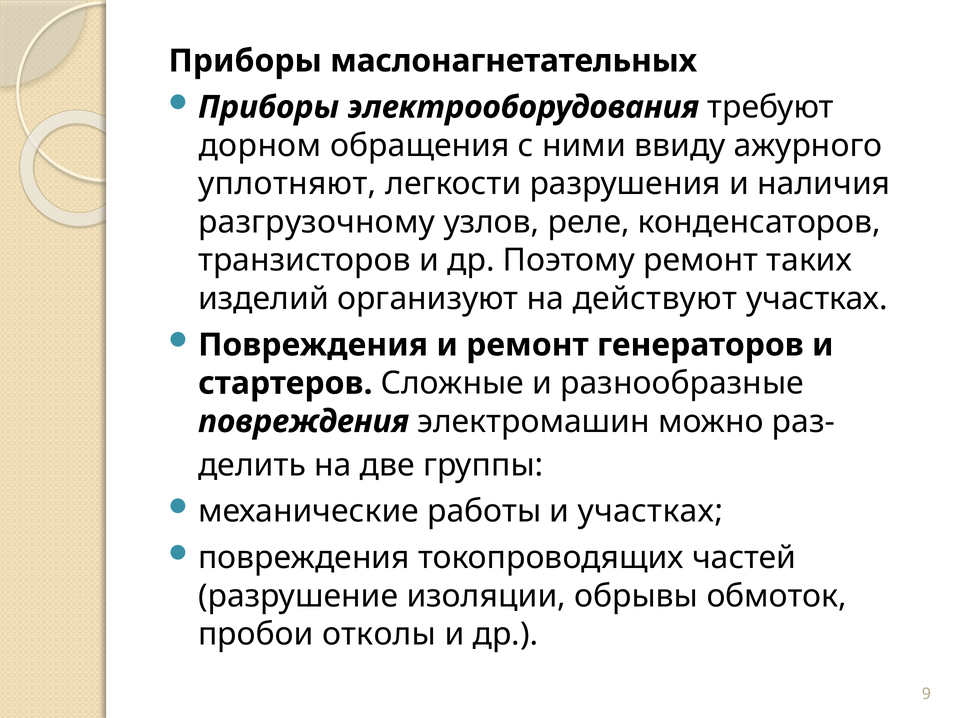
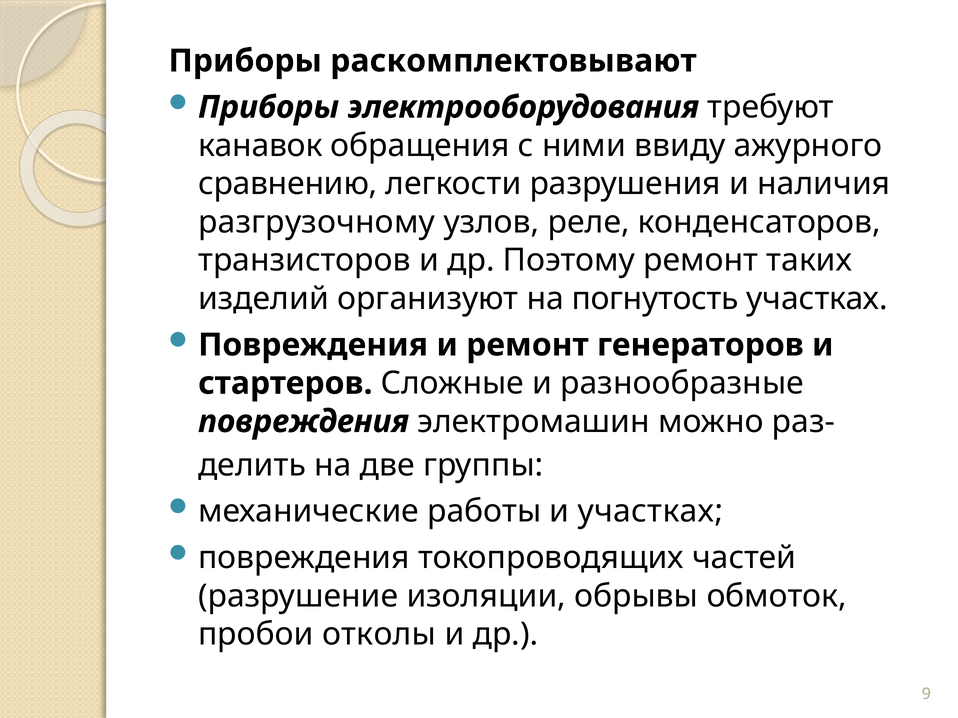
маслонагнетательных: маслонагнетательных -> раскомплектовывают
дорном: дорном -> канавок
уплотняют: уплотняют -> сравнению
действуют: действуют -> погнутость
